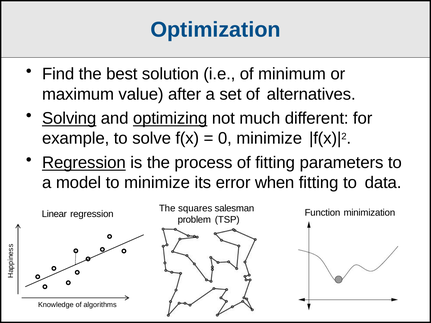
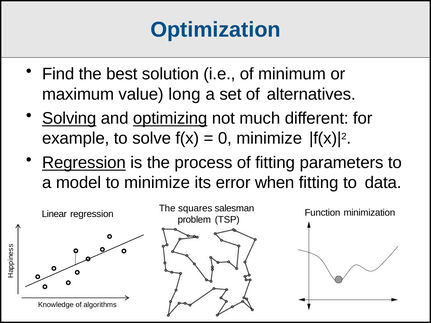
after: after -> long
